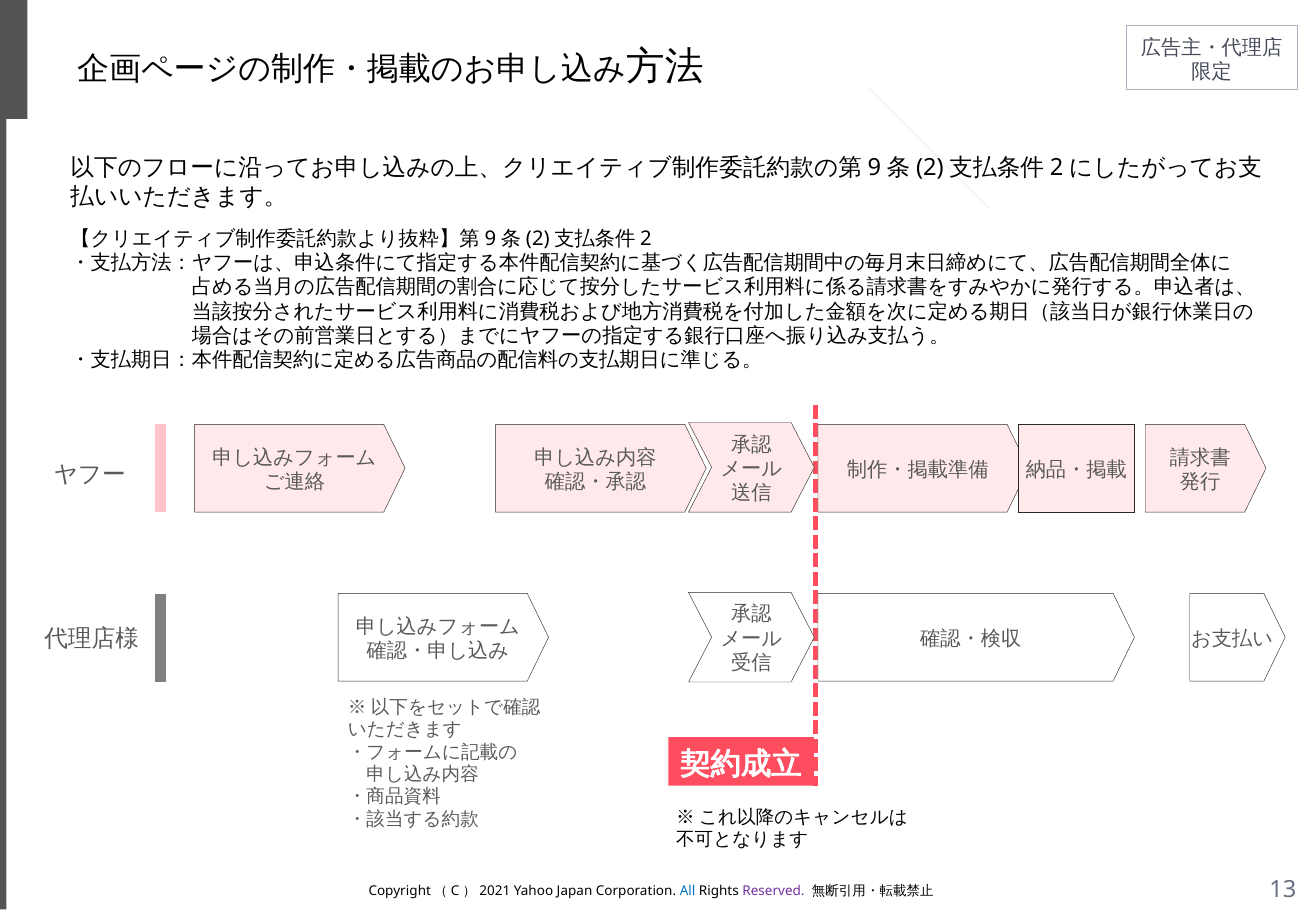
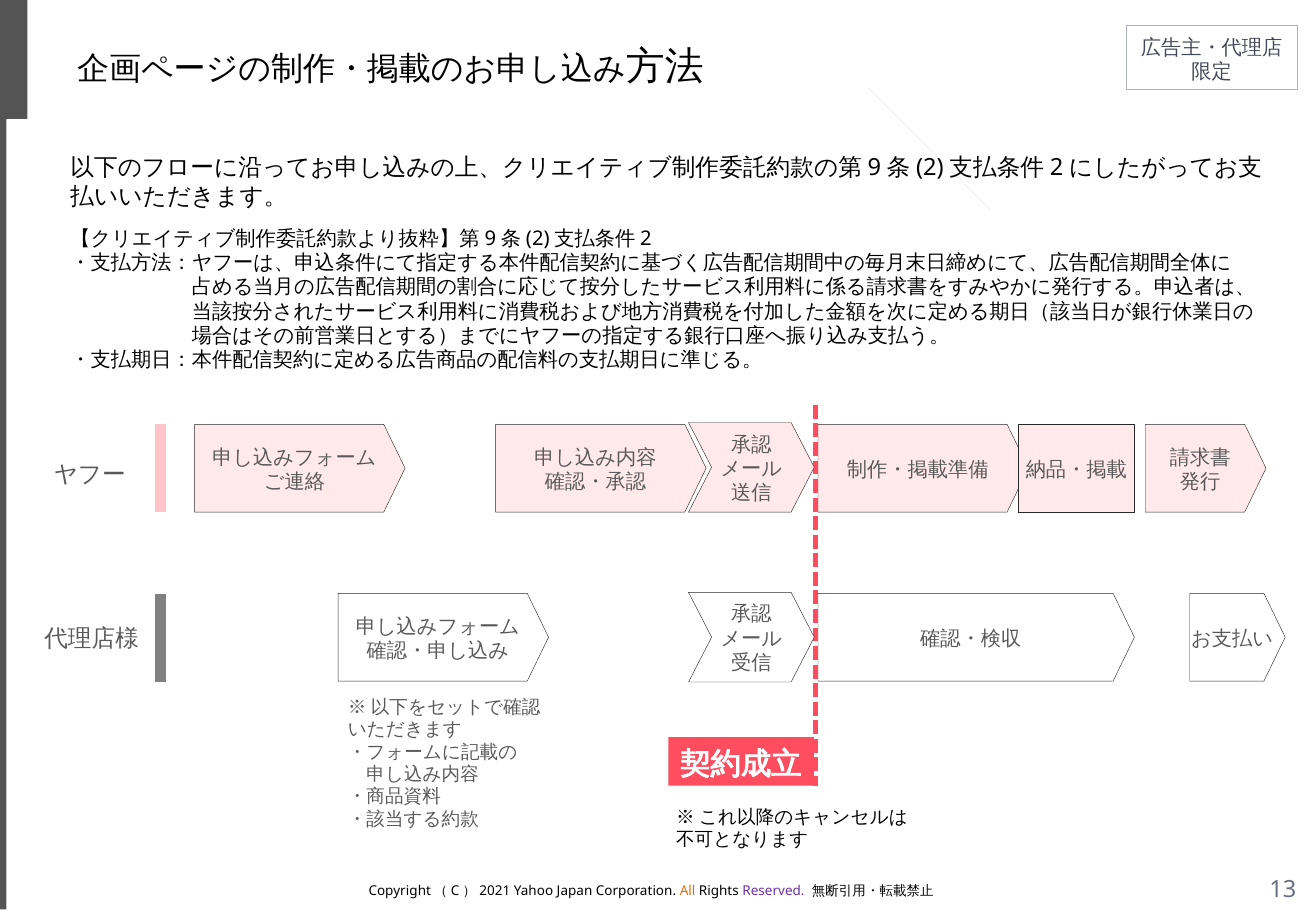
All colour: blue -> orange
